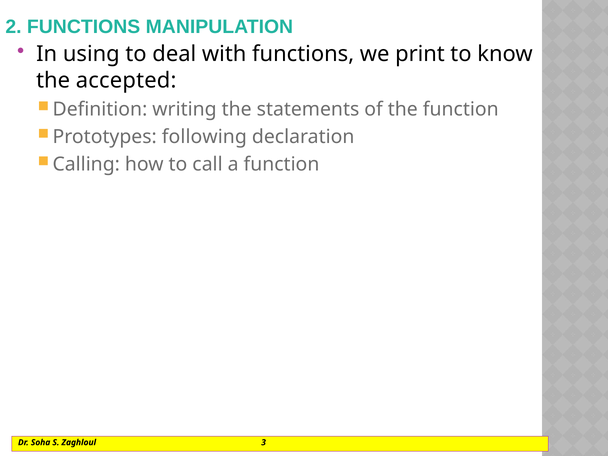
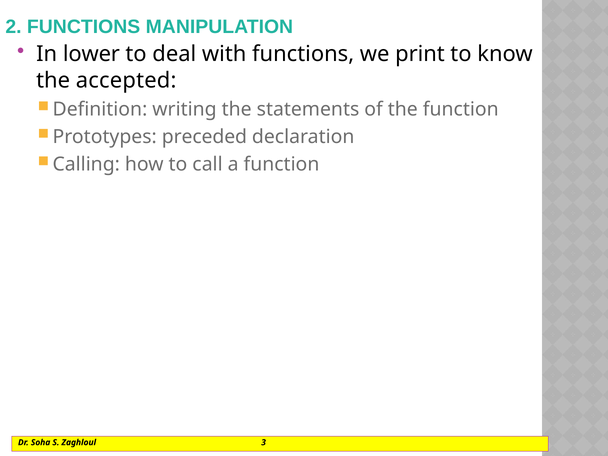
using: using -> lower
following: following -> preceded
